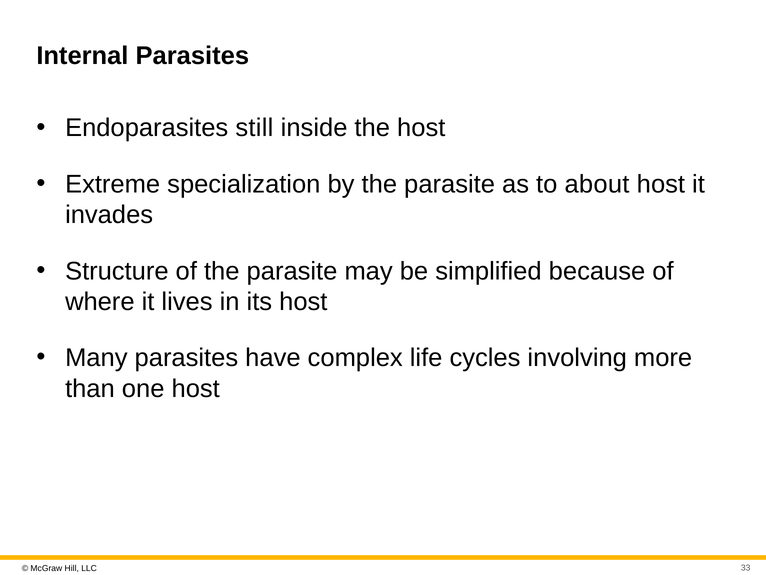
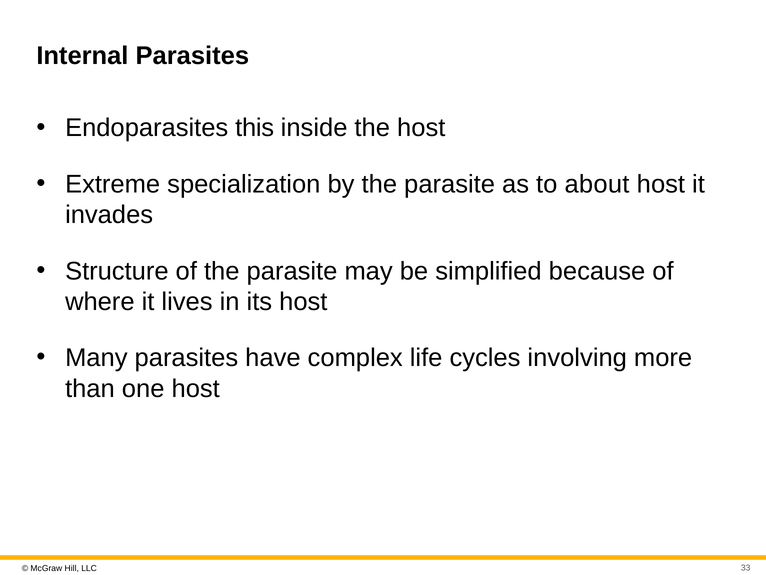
still: still -> this
